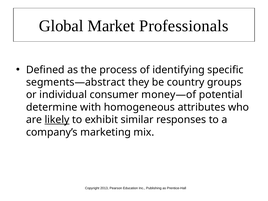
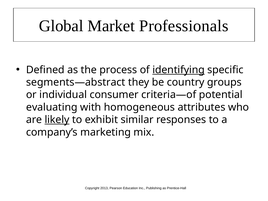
identifying underline: none -> present
money—of: money—of -> criteria—of
determine: determine -> evaluating
